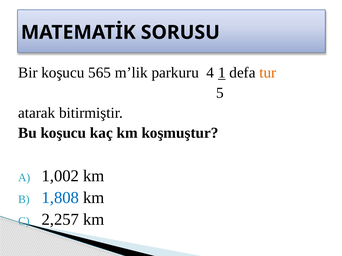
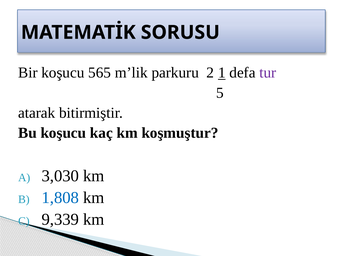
4: 4 -> 2
tur colour: orange -> purple
1,002: 1,002 -> 3,030
2,257: 2,257 -> 9,339
